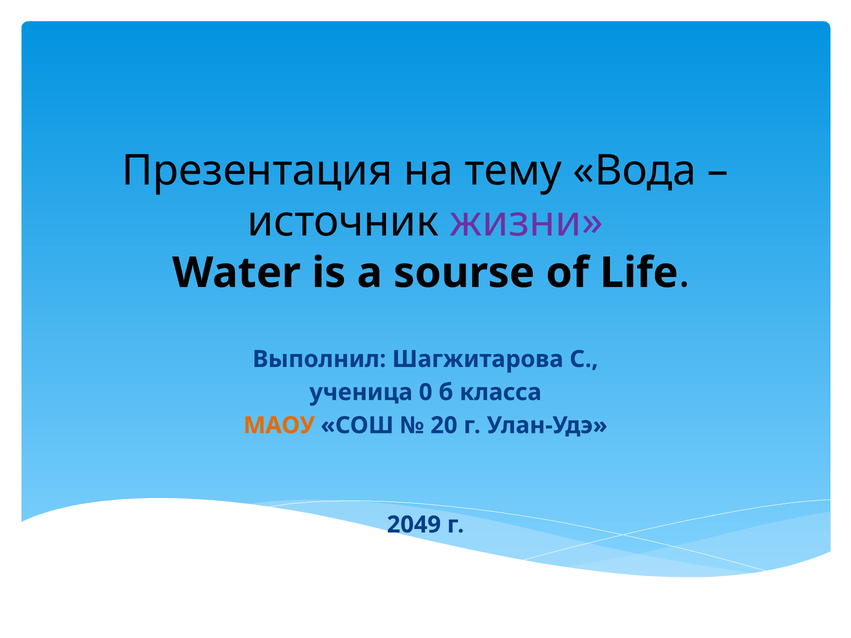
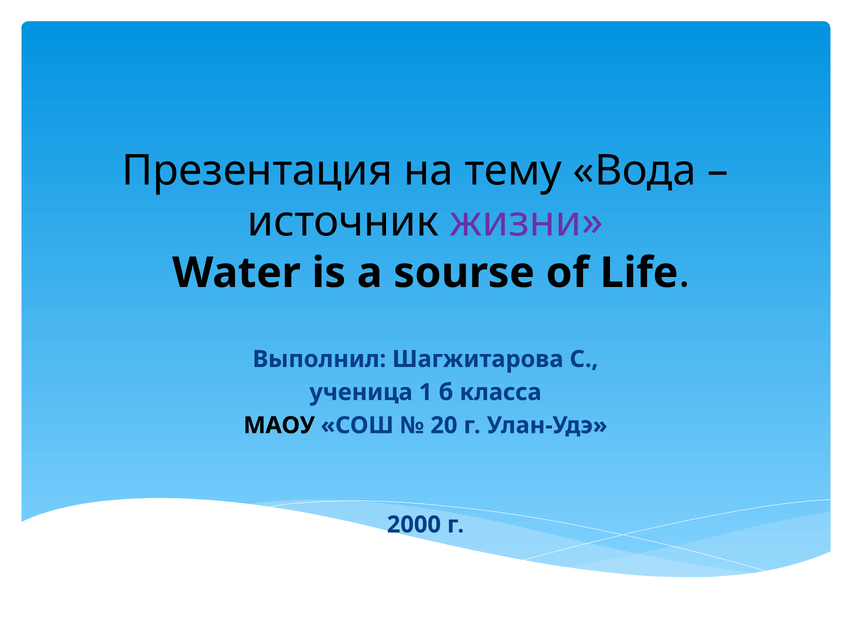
0: 0 -> 1
МАОУ colour: orange -> black
2049: 2049 -> 2000
